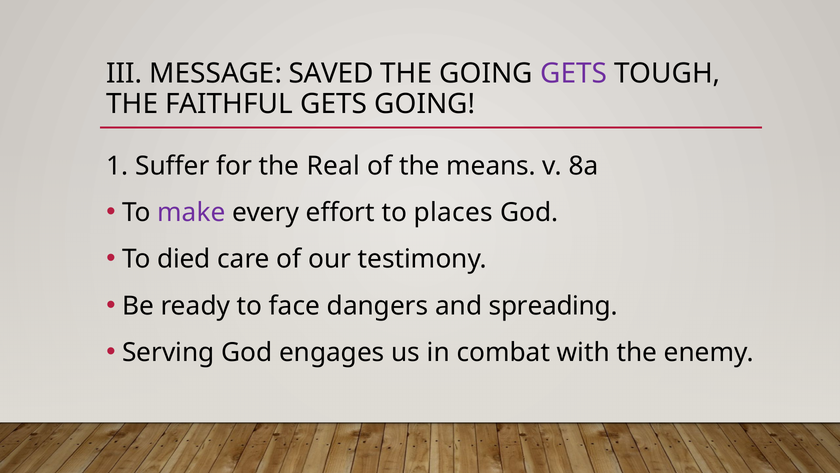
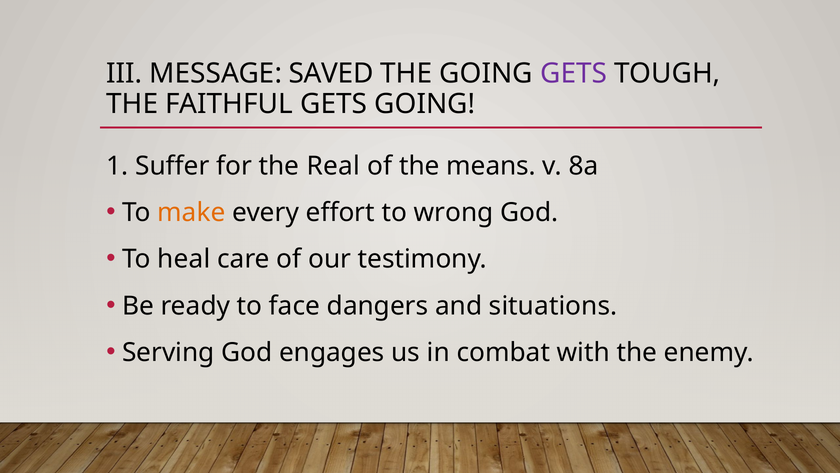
make colour: purple -> orange
places: places -> wrong
died: died -> heal
spreading: spreading -> situations
